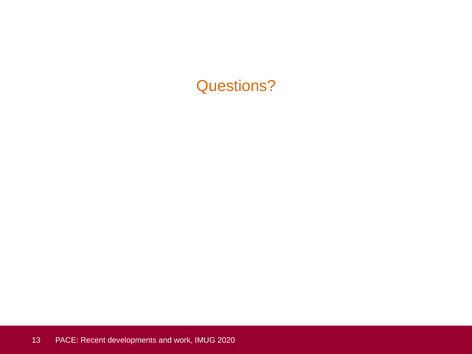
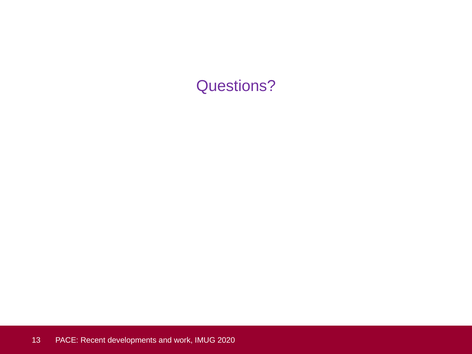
Questions colour: orange -> purple
